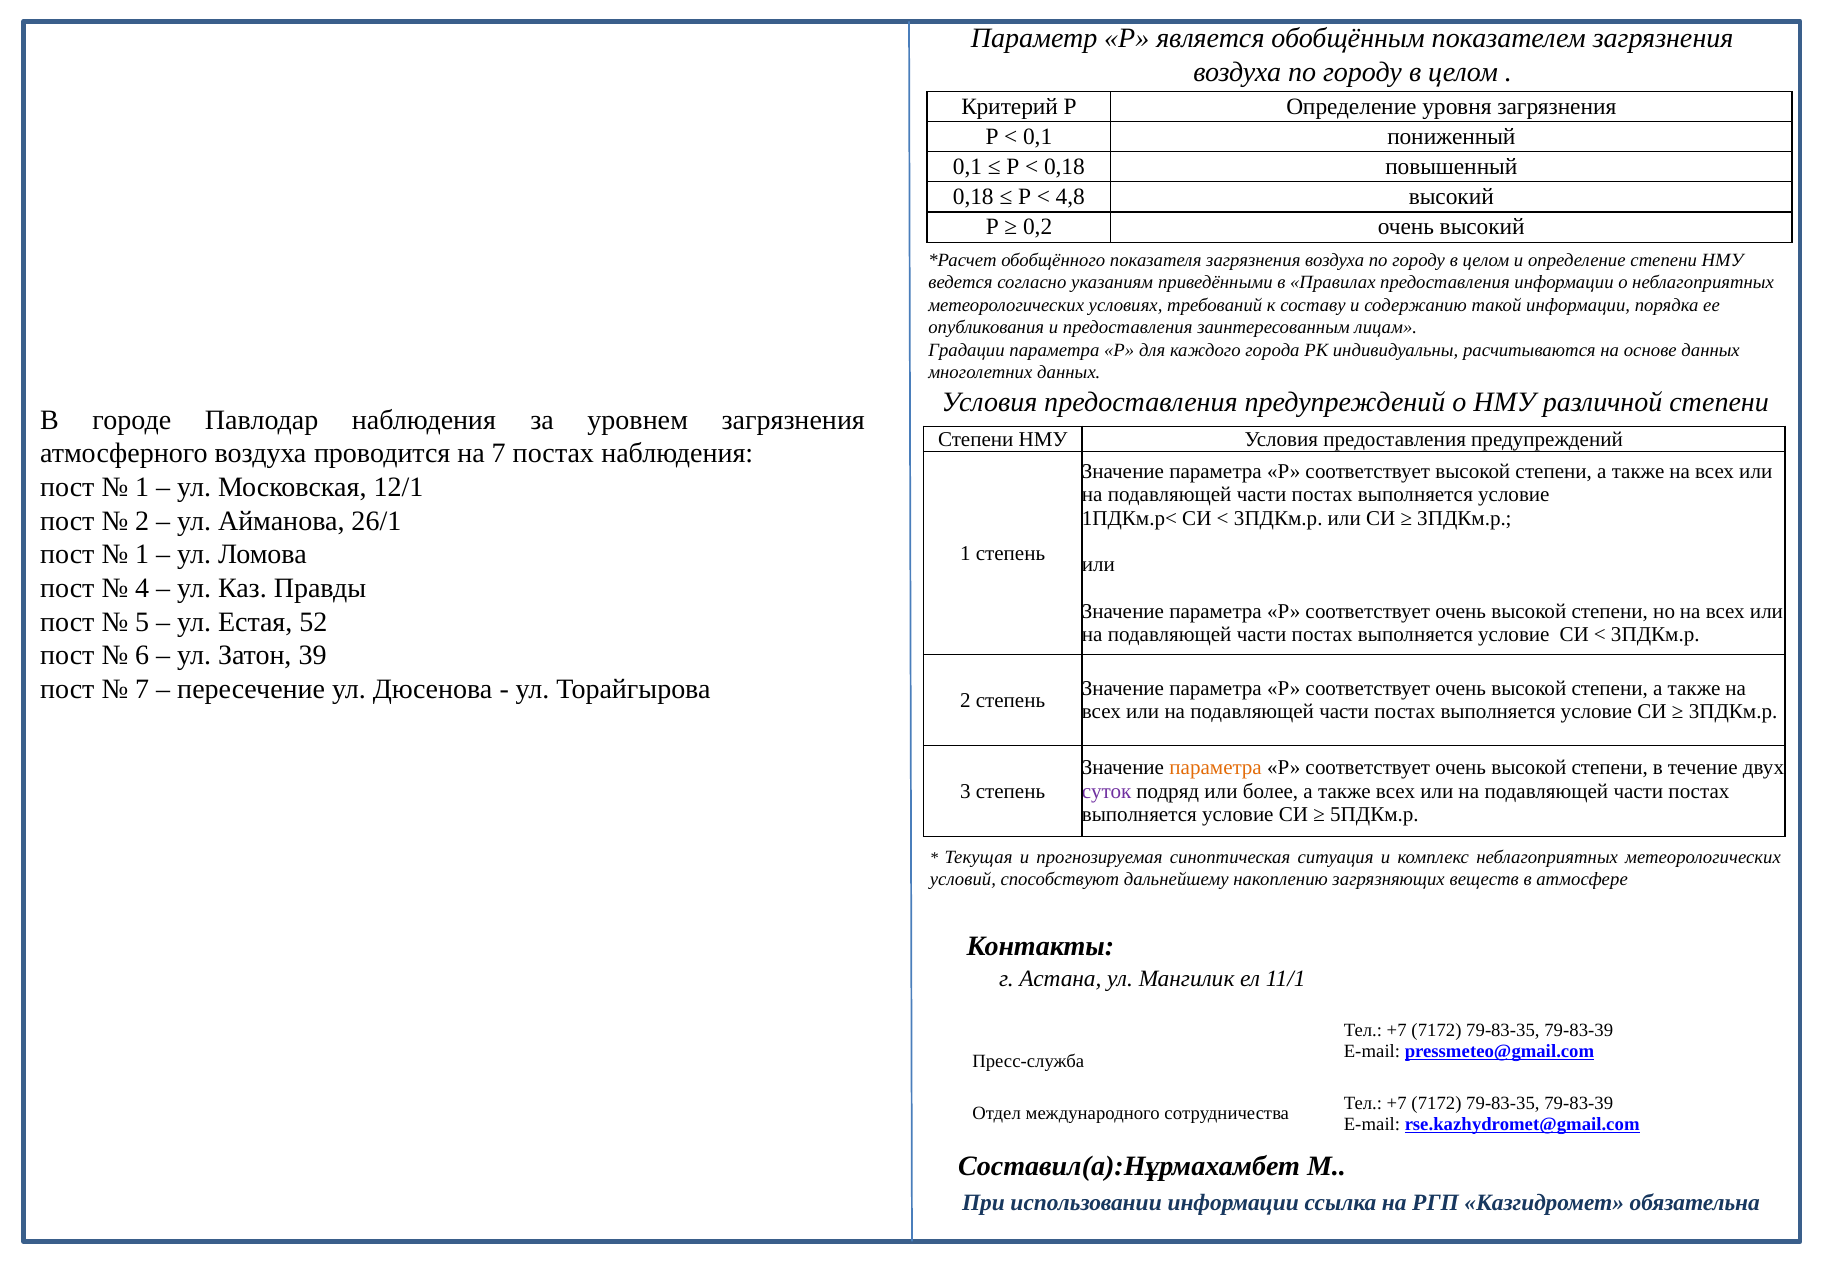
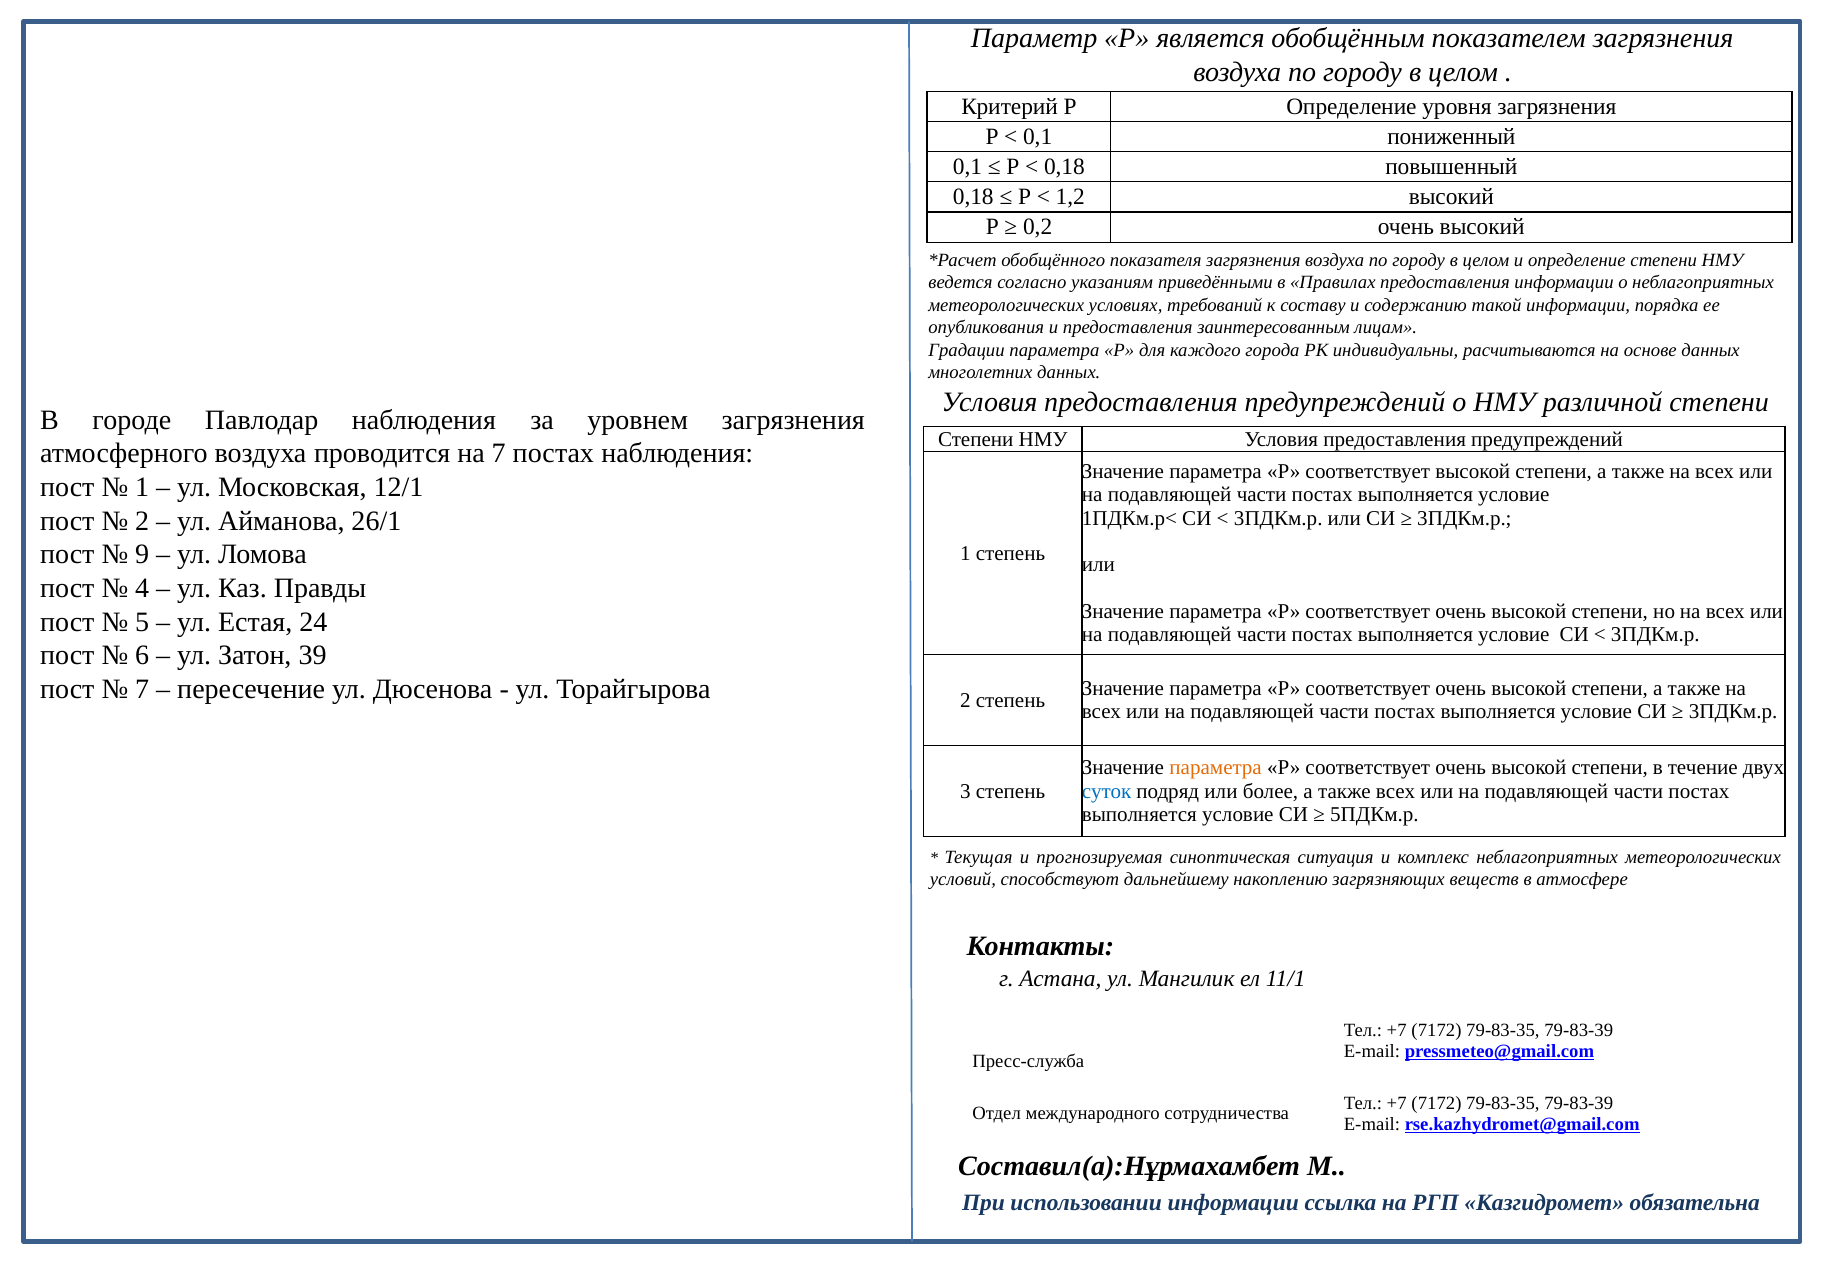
4,8: 4,8 -> 1,2
1 at (142, 554): 1 -> 9
52: 52 -> 24
суток colour: purple -> blue
